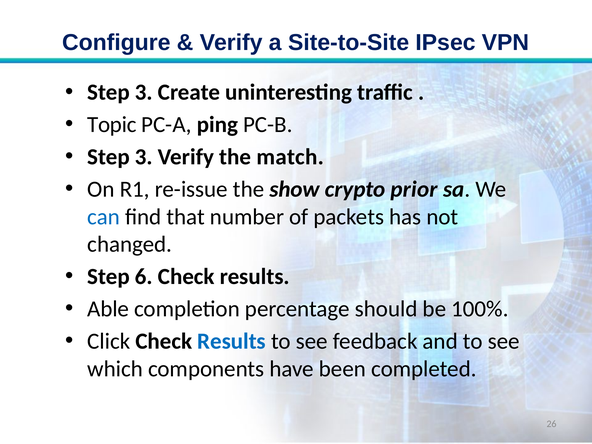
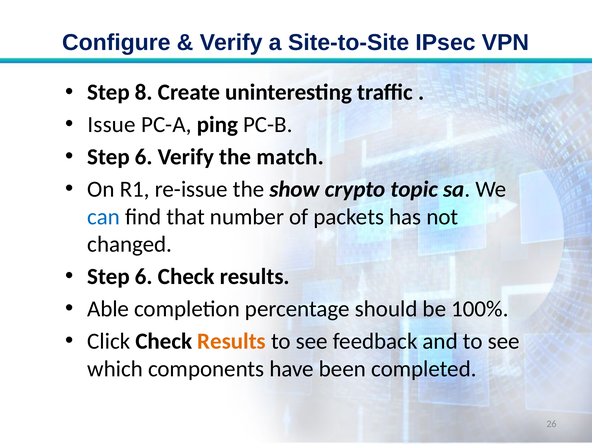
3 at (144, 92): 3 -> 8
Topic: Topic -> Issue
3 at (144, 157): 3 -> 6
prior: prior -> topic
Results at (232, 341) colour: blue -> orange
